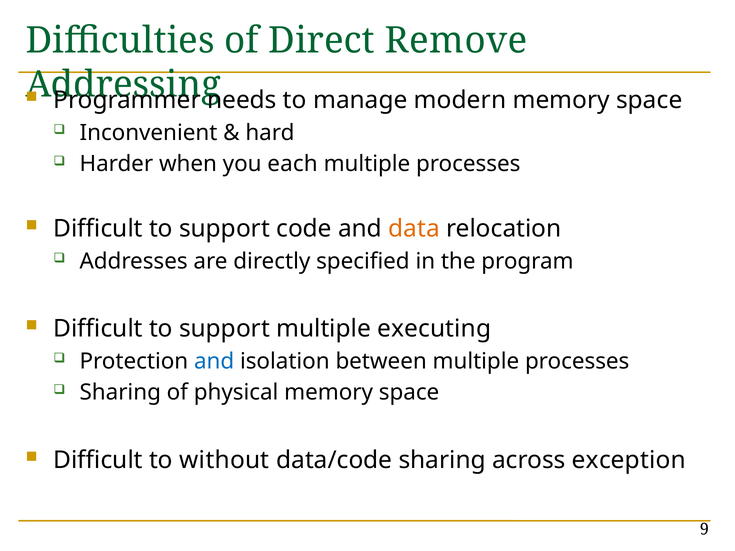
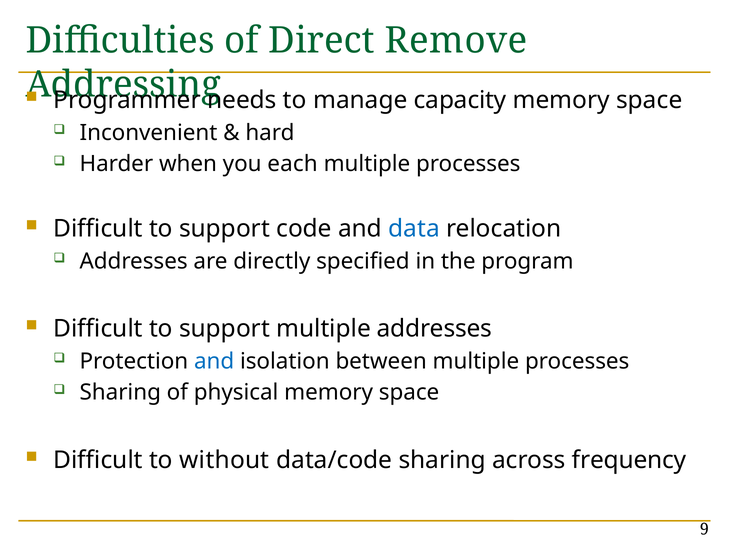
modern: modern -> capacity
data colour: orange -> blue
multiple executing: executing -> addresses
exception: exception -> frequency
